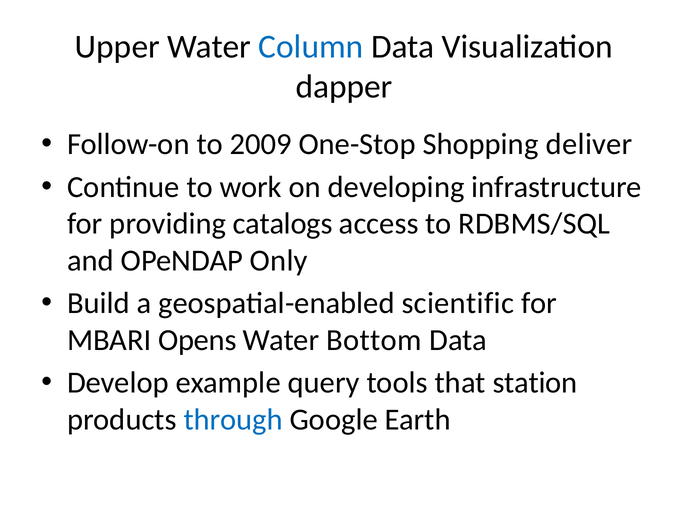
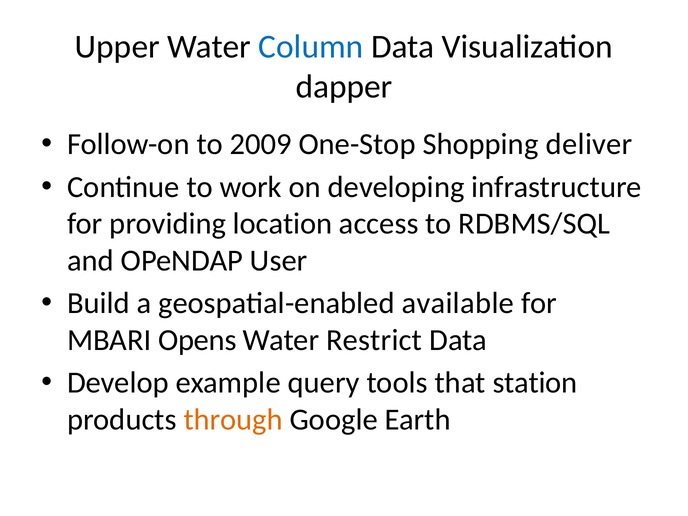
catalogs: catalogs -> location
Only: Only -> User
scientific: scientific -> available
Bottom: Bottom -> Restrict
through colour: blue -> orange
